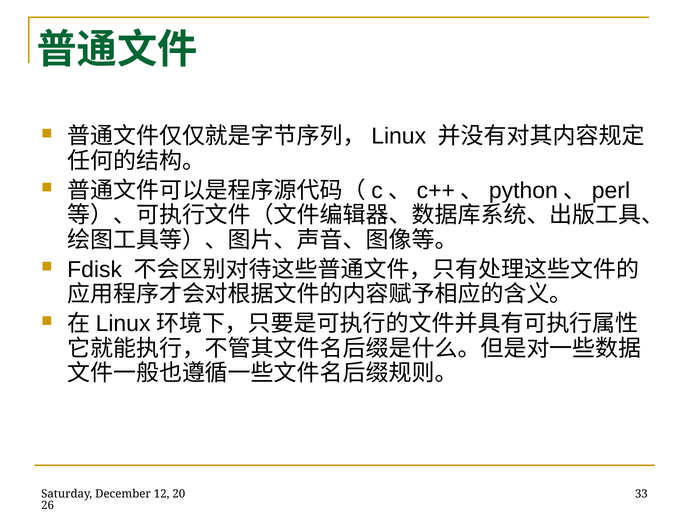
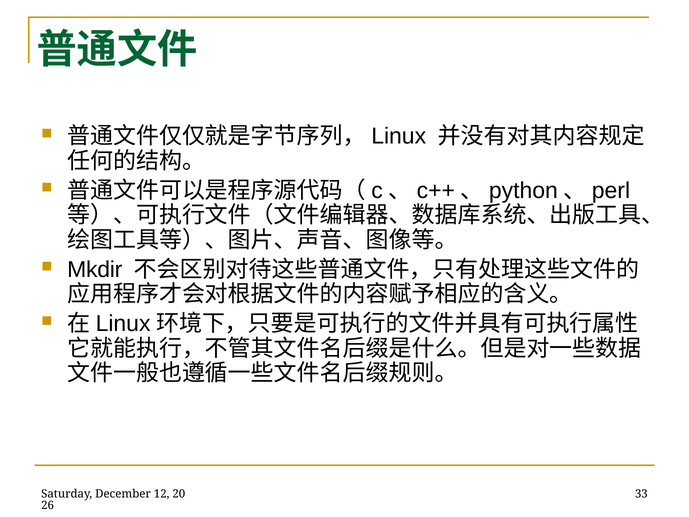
Fdisk: Fdisk -> Mkdir
